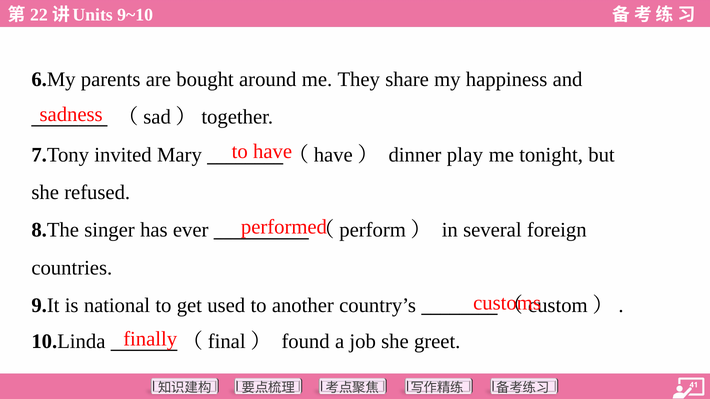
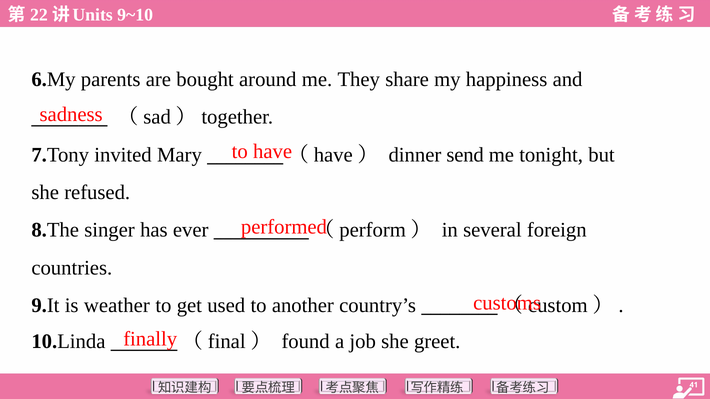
play: play -> send
national: national -> weather
